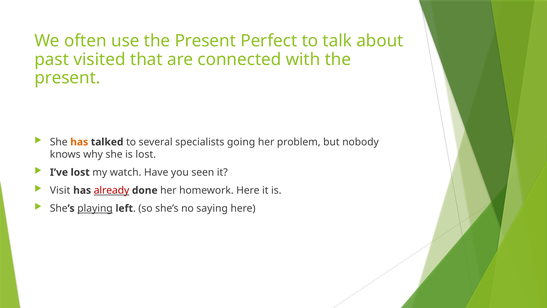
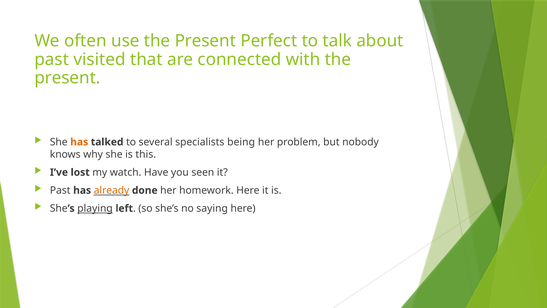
going: going -> being
is lost: lost -> this
Visit at (60, 190): Visit -> Past
already colour: red -> orange
